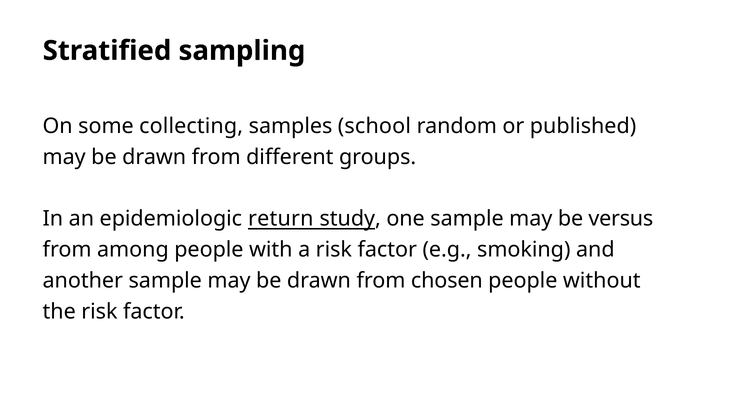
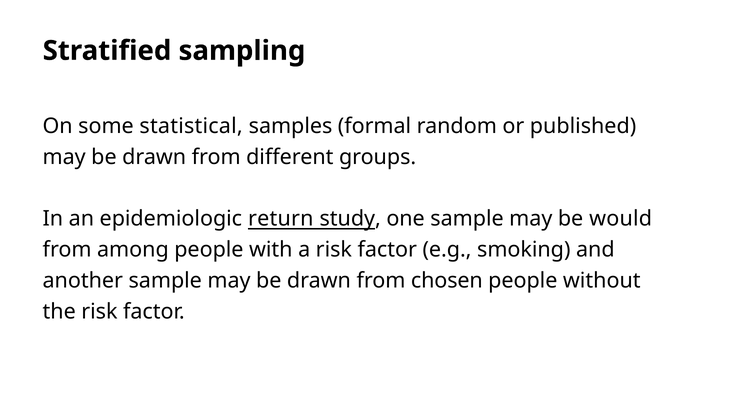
collecting: collecting -> statistical
school: school -> formal
versus: versus -> would
